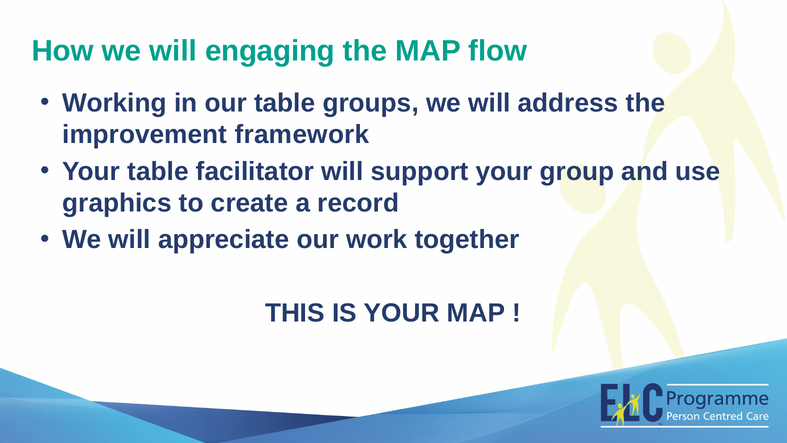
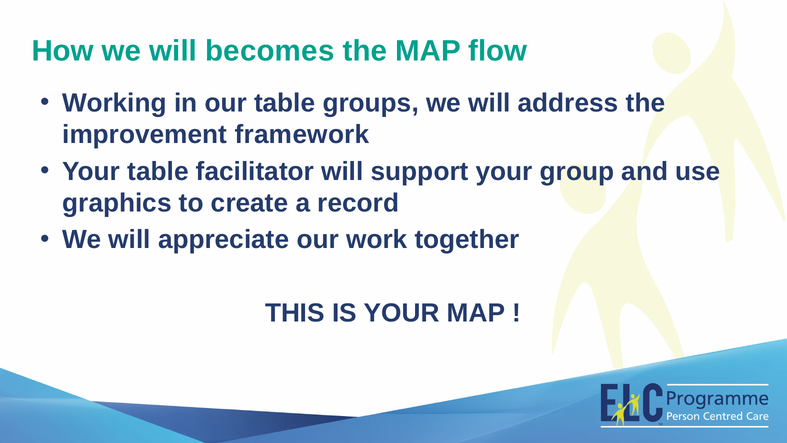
engaging: engaging -> becomes
